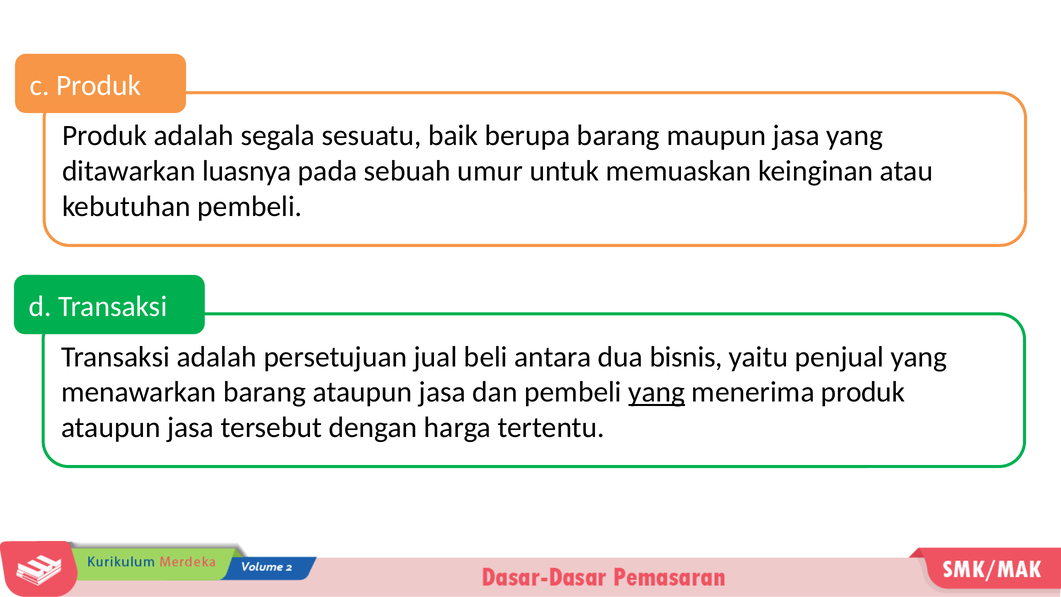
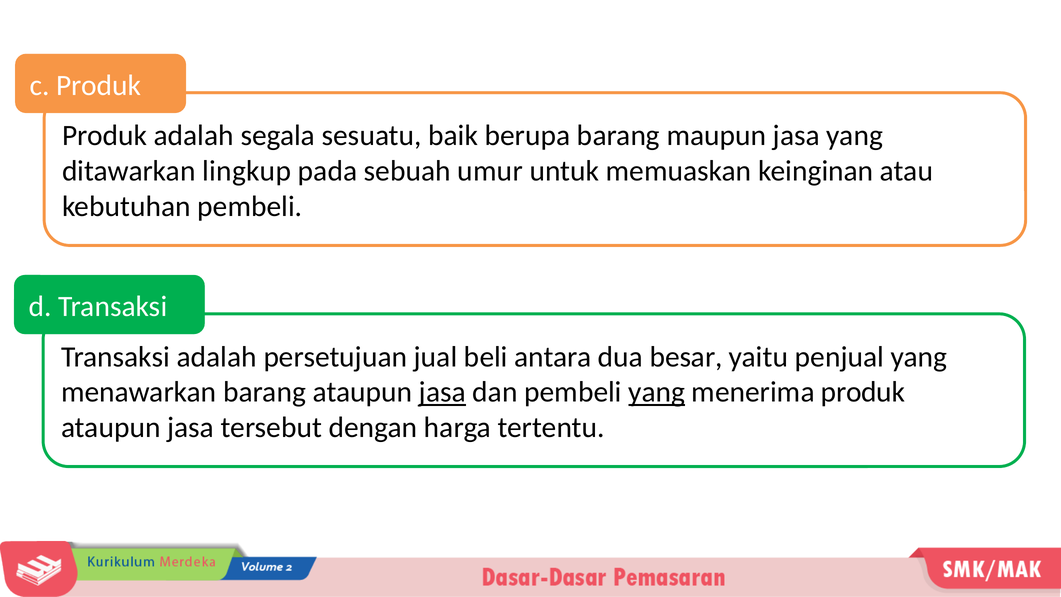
luasnya: luasnya -> lingkup
bisnis: bisnis -> besar
jasa at (442, 392) underline: none -> present
